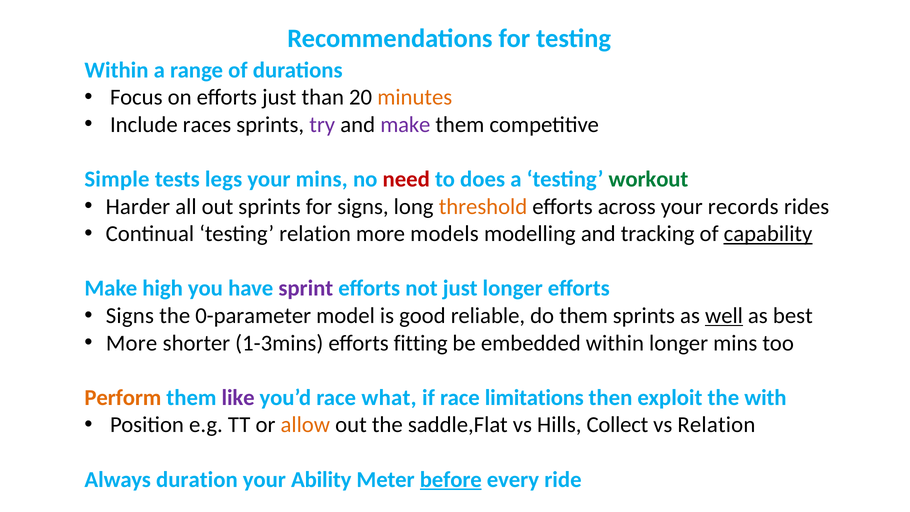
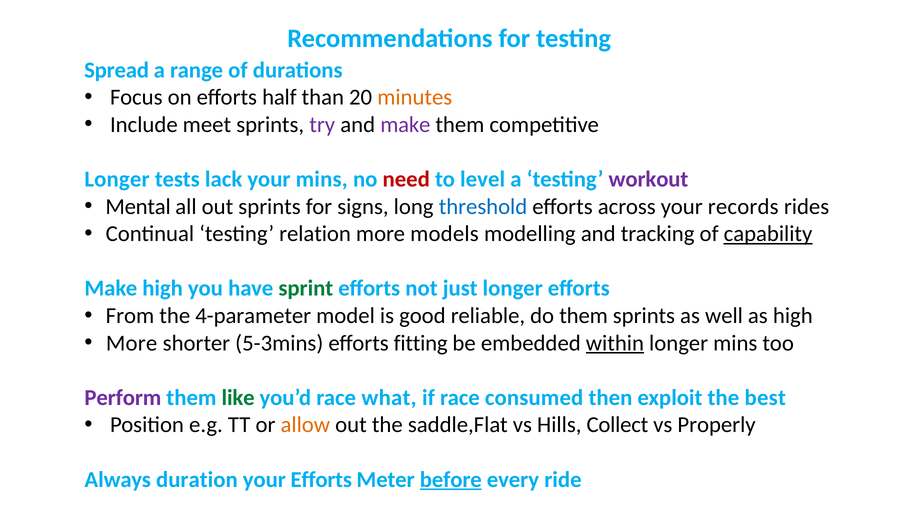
Within at (116, 70): Within -> Spread
efforts just: just -> half
races: races -> meet
Simple at (117, 179): Simple -> Longer
legs: legs -> lack
does: does -> level
workout colour: green -> purple
Harder: Harder -> Mental
threshold colour: orange -> blue
sprint colour: purple -> green
Signs at (130, 316): Signs -> From
0-parameter: 0-parameter -> 4-parameter
well underline: present -> none
as best: best -> high
1-3mins: 1-3mins -> 5-3mins
within at (615, 343) underline: none -> present
Perform colour: orange -> purple
like colour: purple -> green
limitations: limitations -> consumed
with: with -> best
vs Relation: Relation -> Properly
your Ability: Ability -> Efforts
